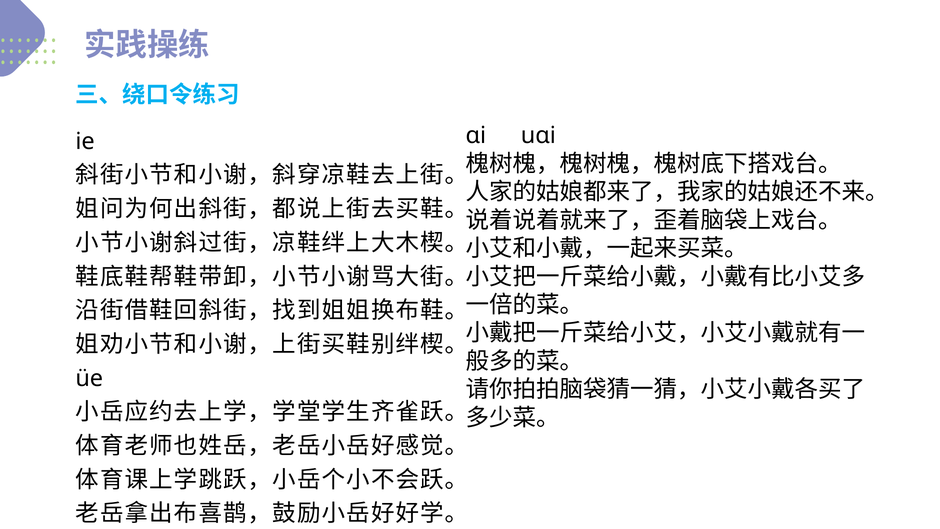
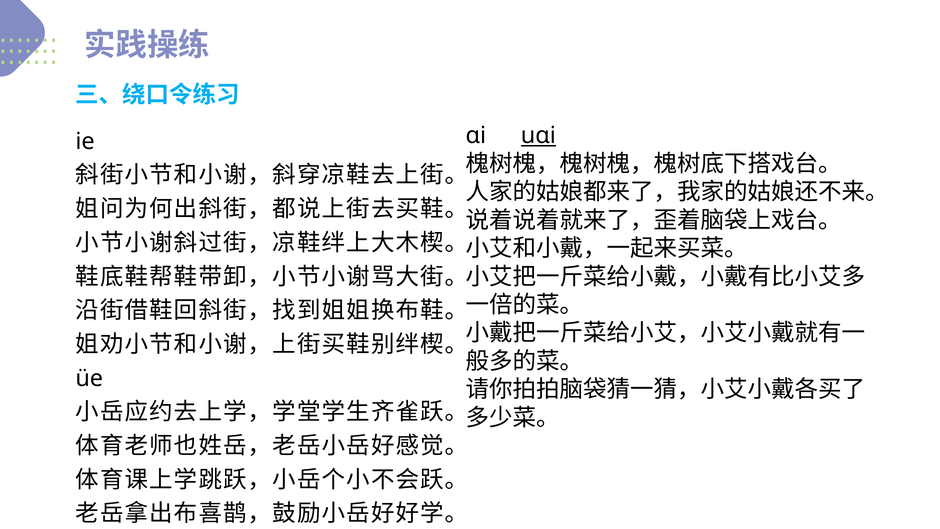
uɑi underline: none -> present
